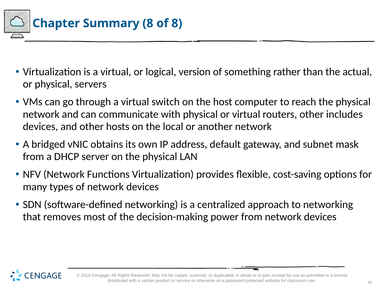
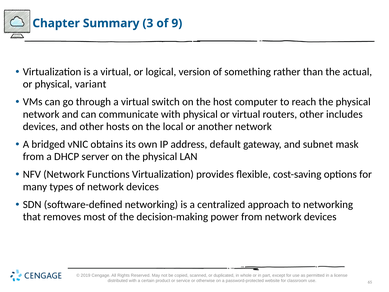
Summary 8: 8 -> 3
of 8: 8 -> 9
servers: servers -> variant
